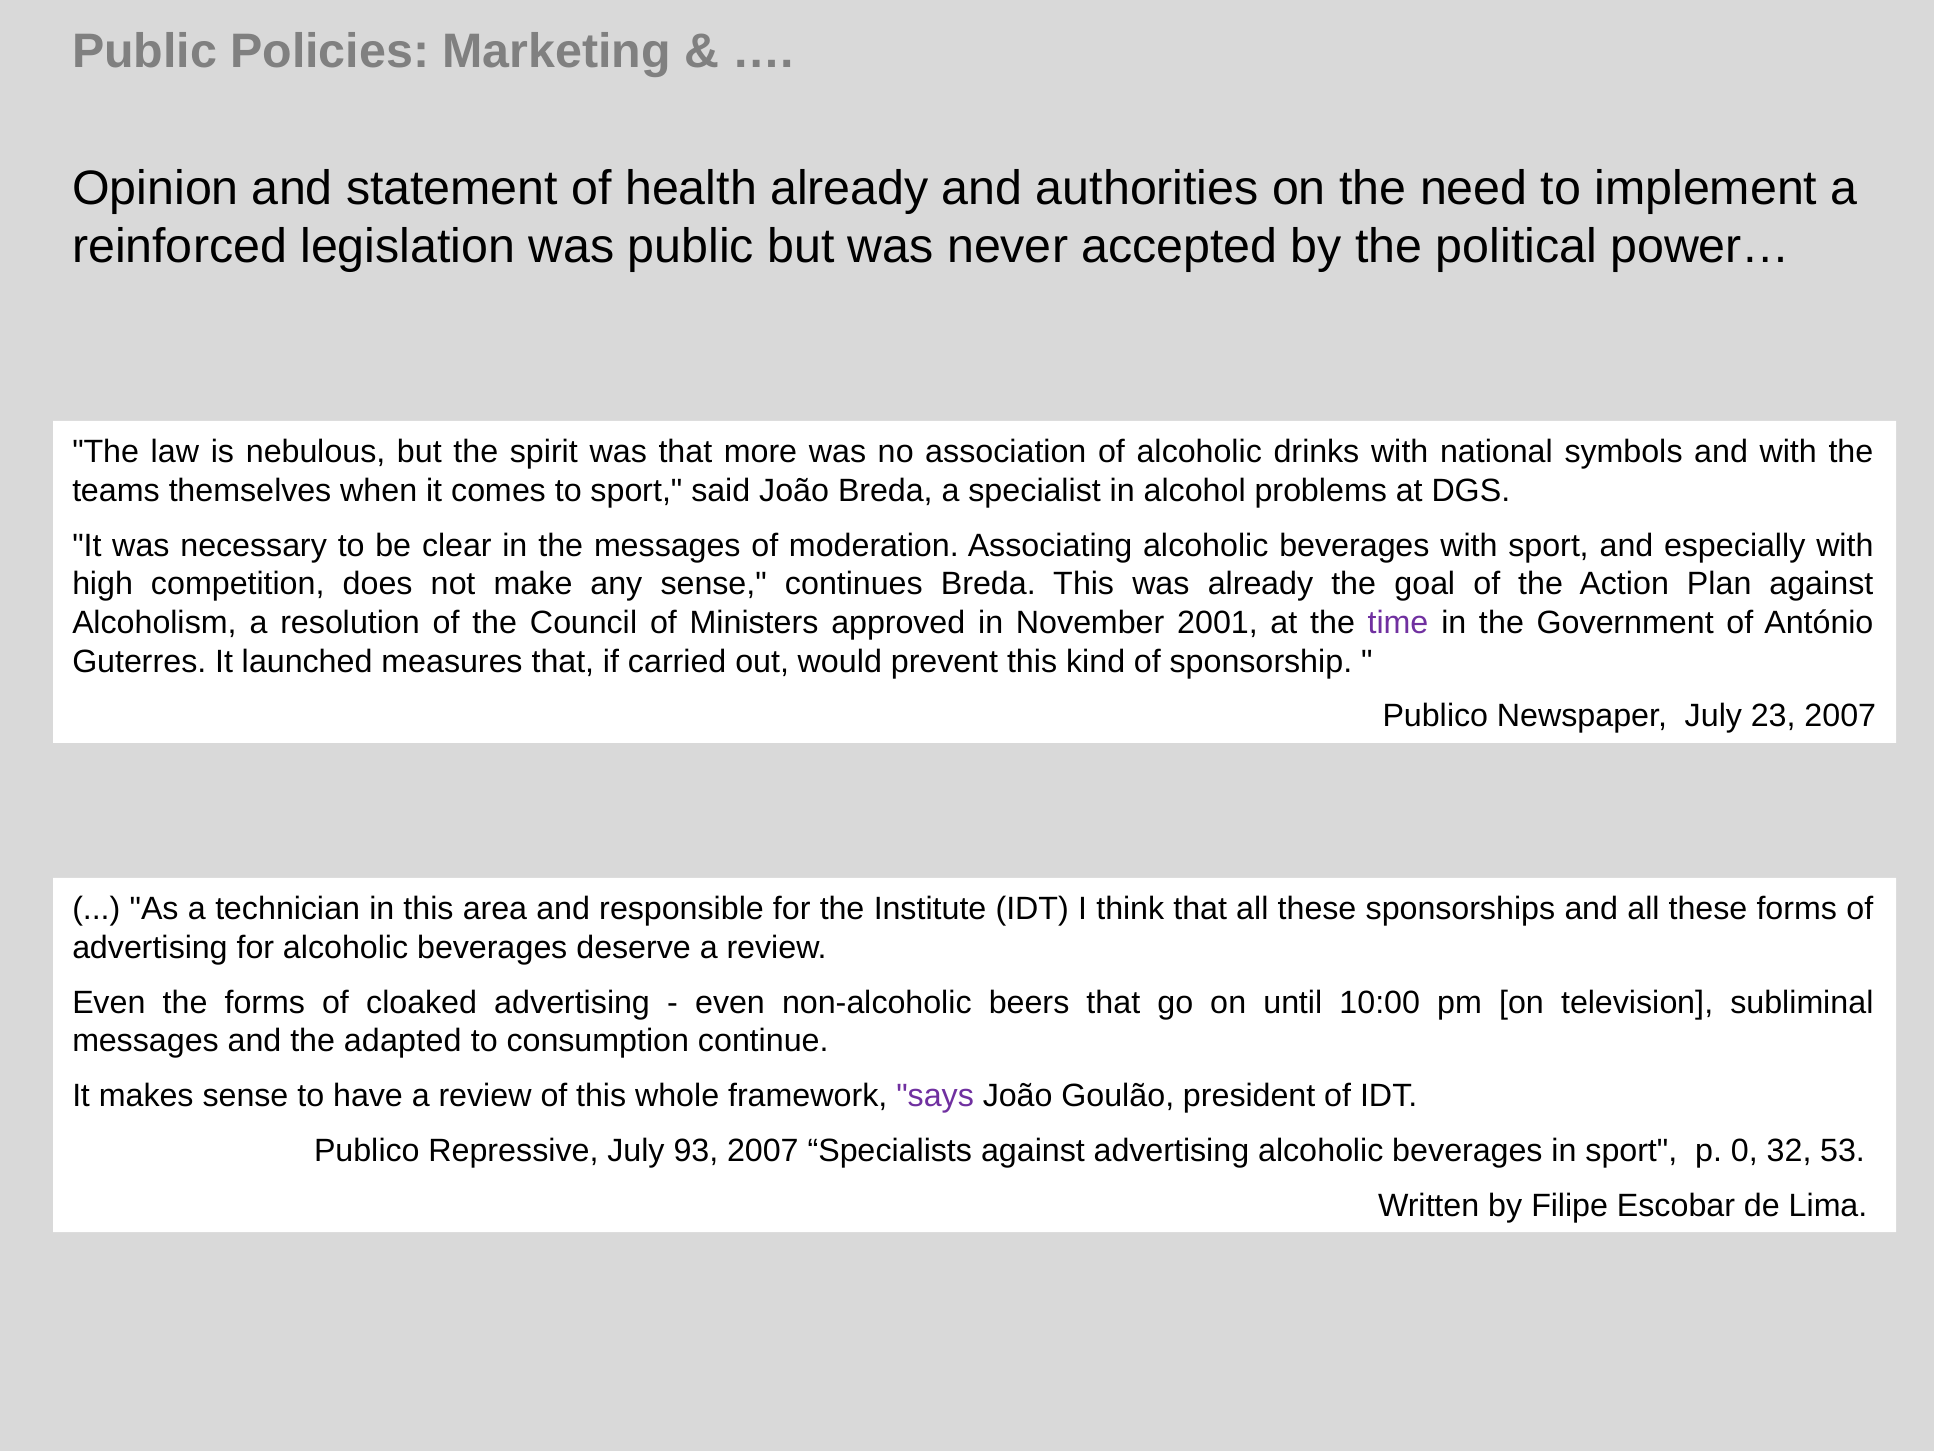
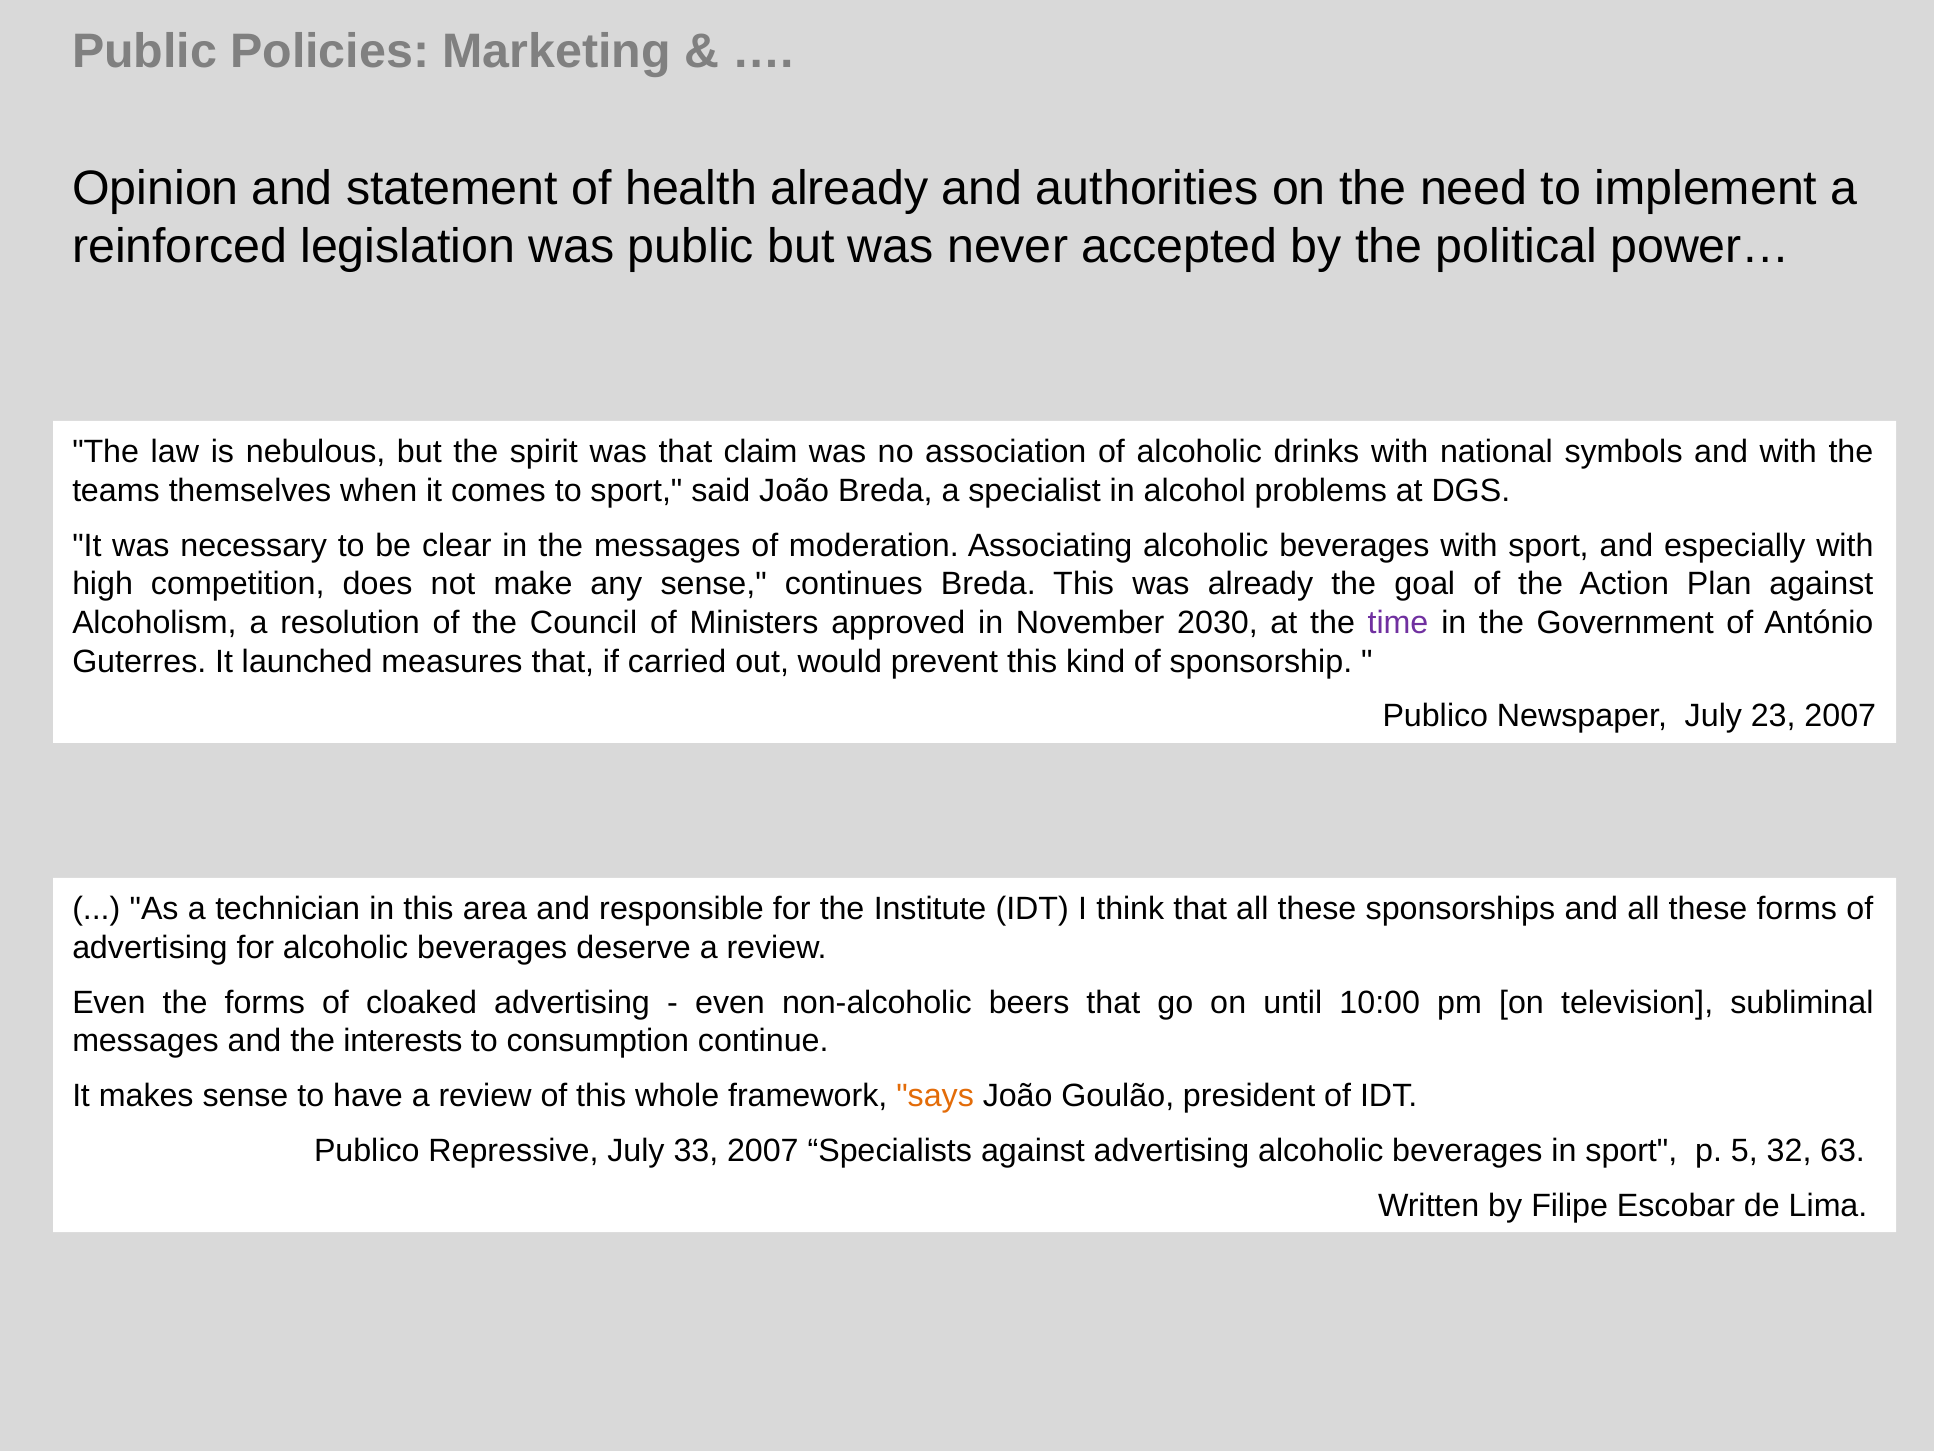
more: more -> claim
2001: 2001 -> 2030
adapted: adapted -> interests
says colour: purple -> orange
93: 93 -> 33
0: 0 -> 5
53: 53 -> 63
